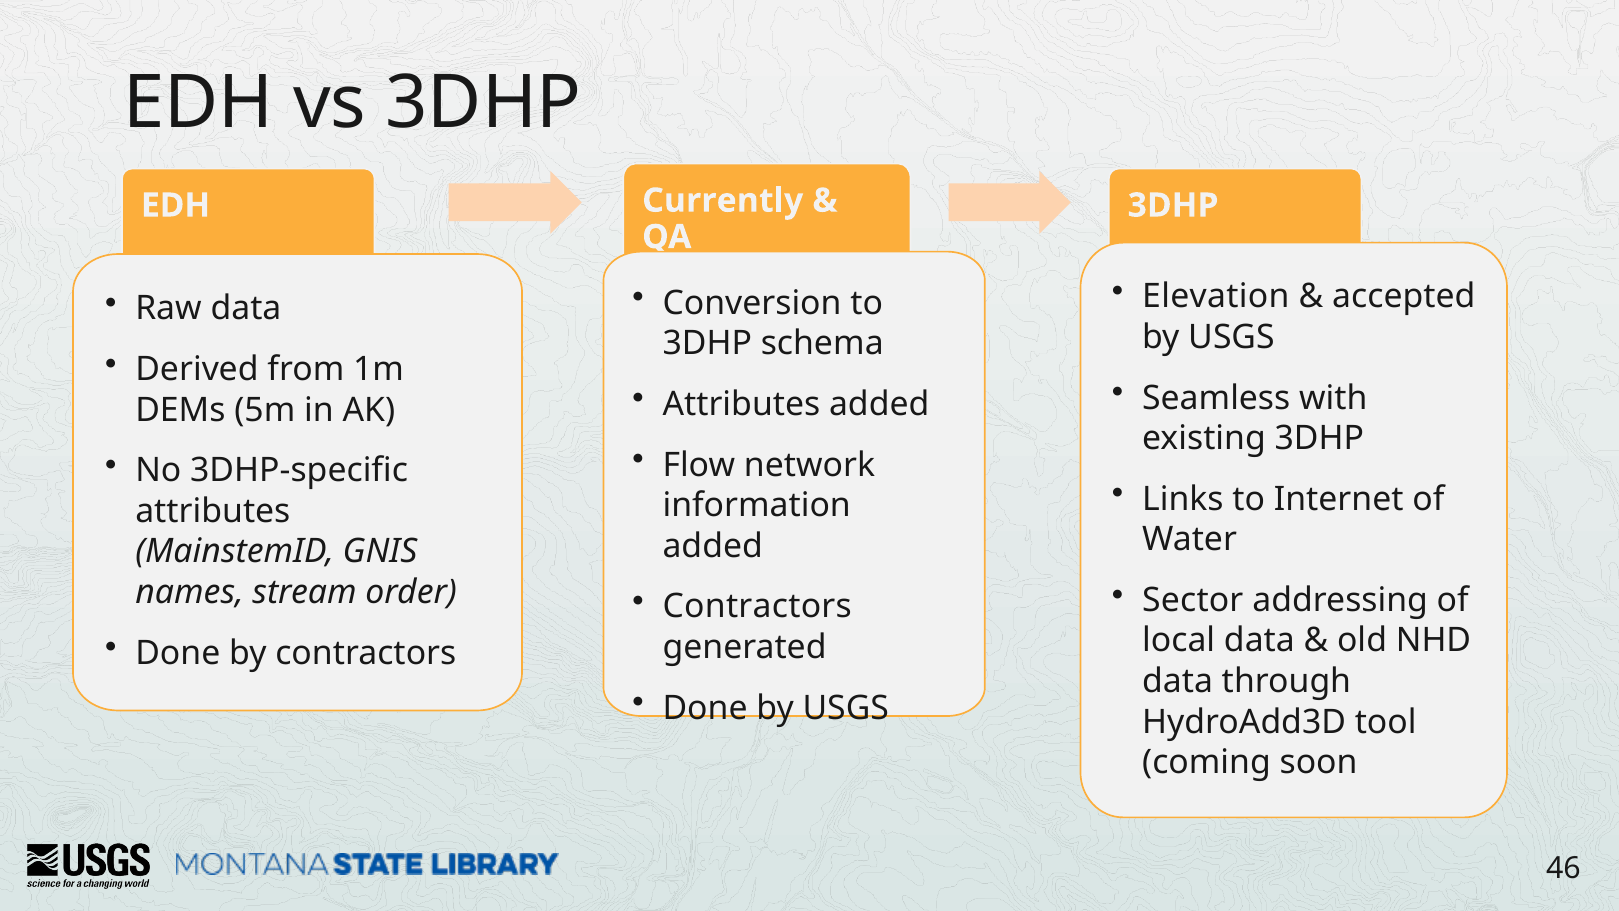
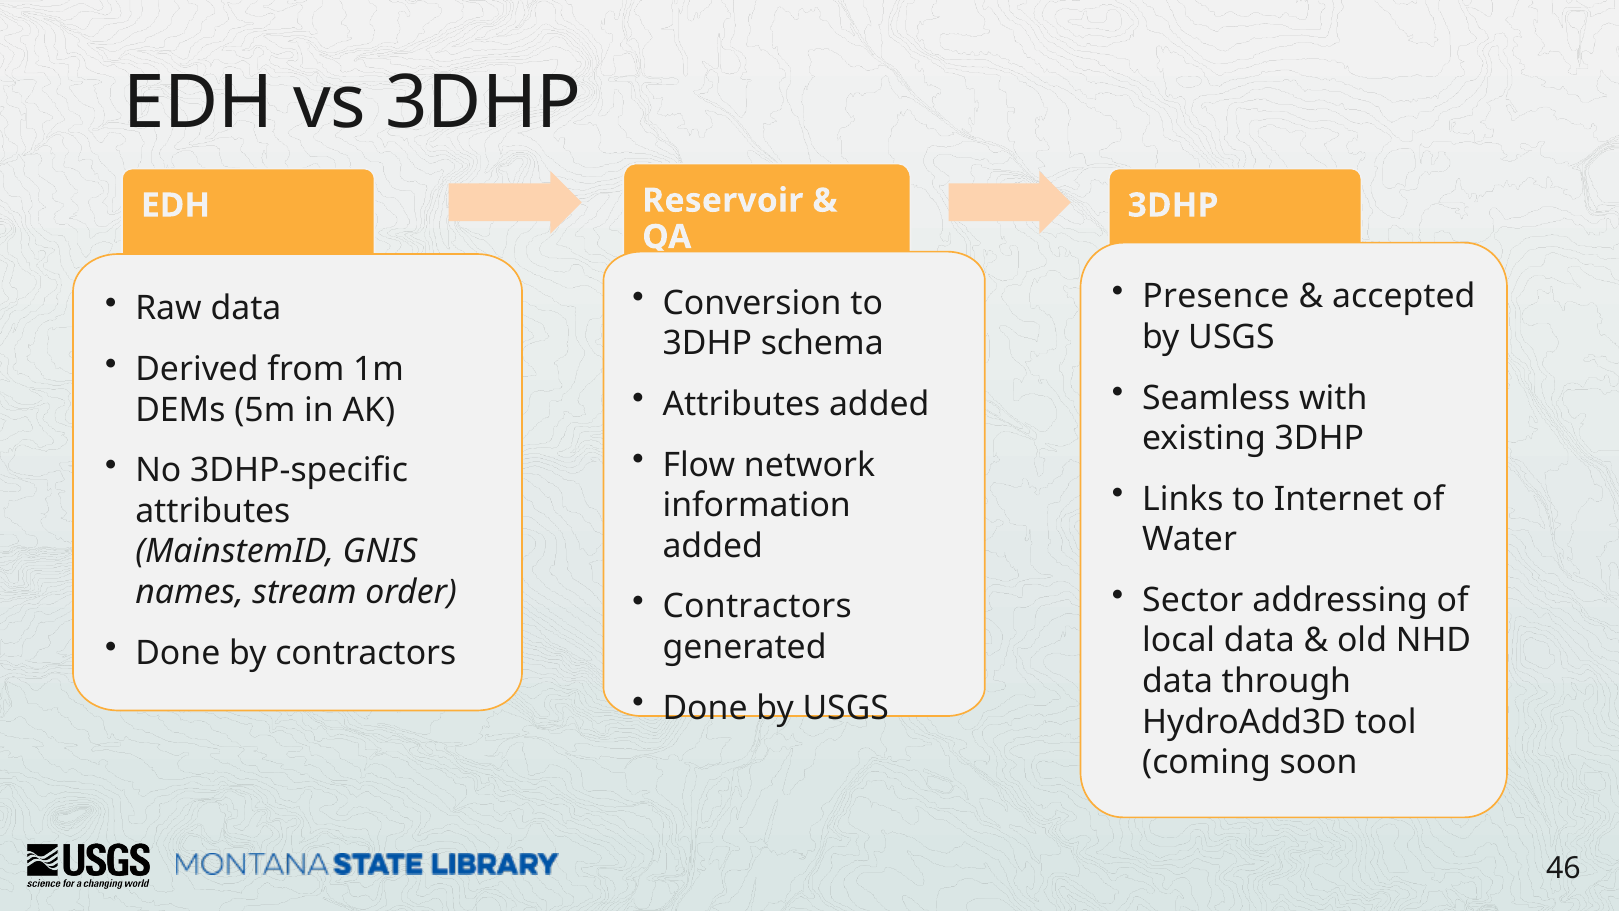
Currently: Currently -> Reservoir
Elevation: Elevation -> Presence
